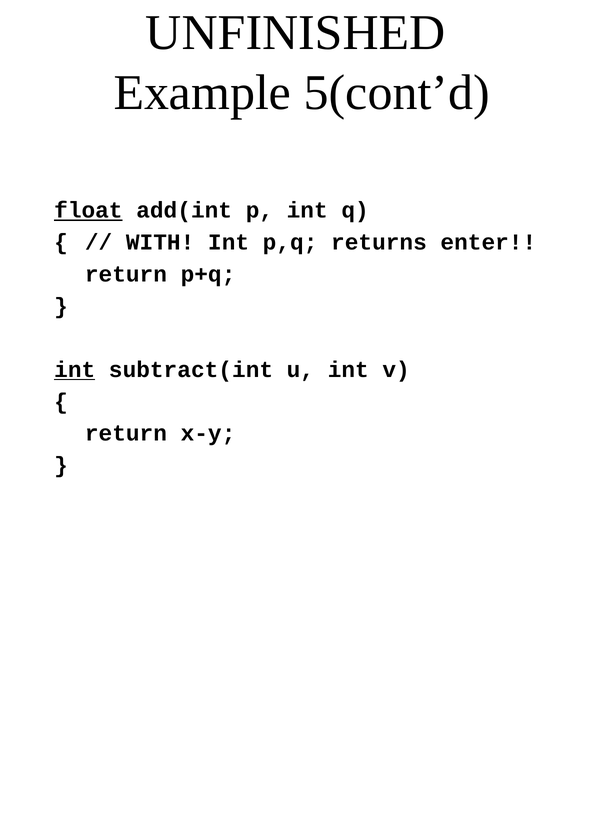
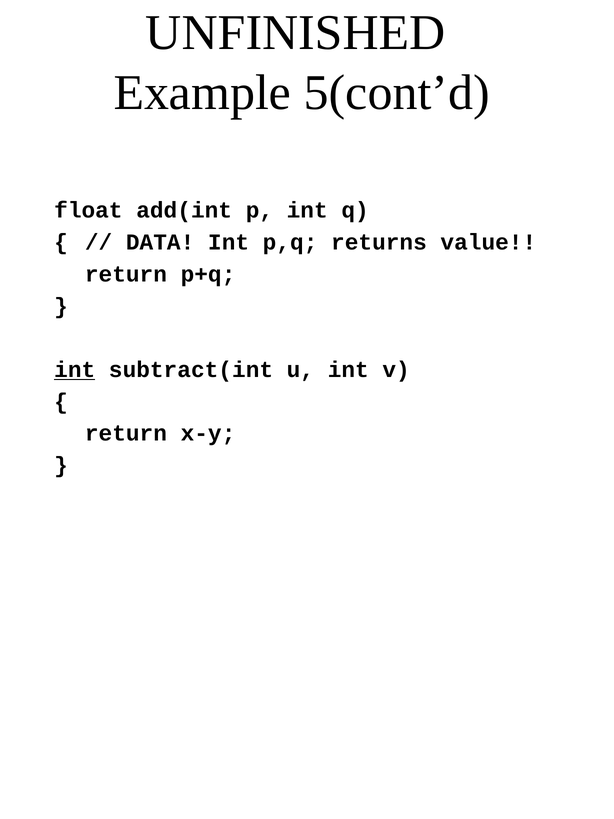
float underline: present -> none
WITH: WITH -> DATA
enter: enter -> value
